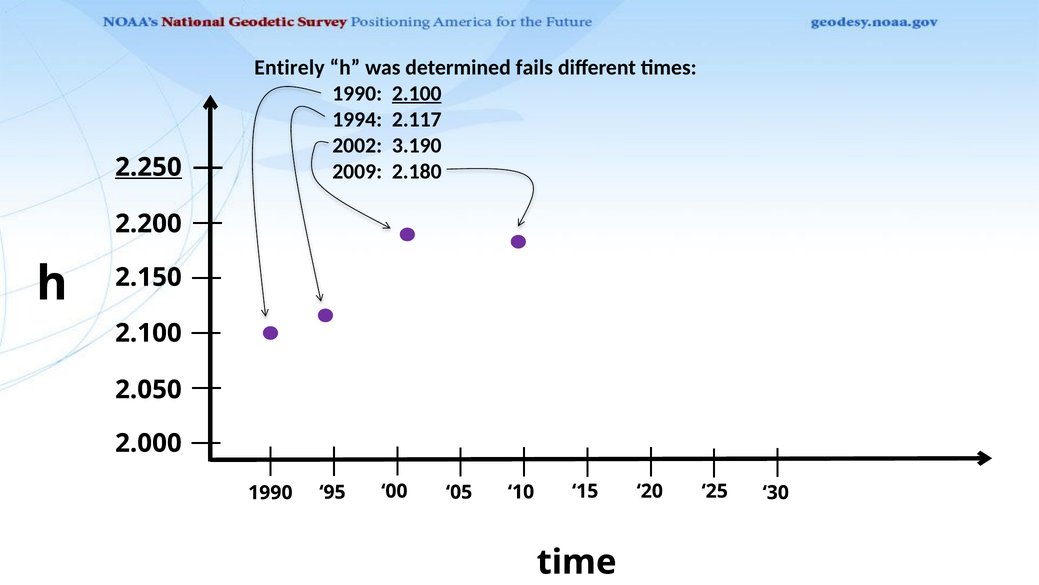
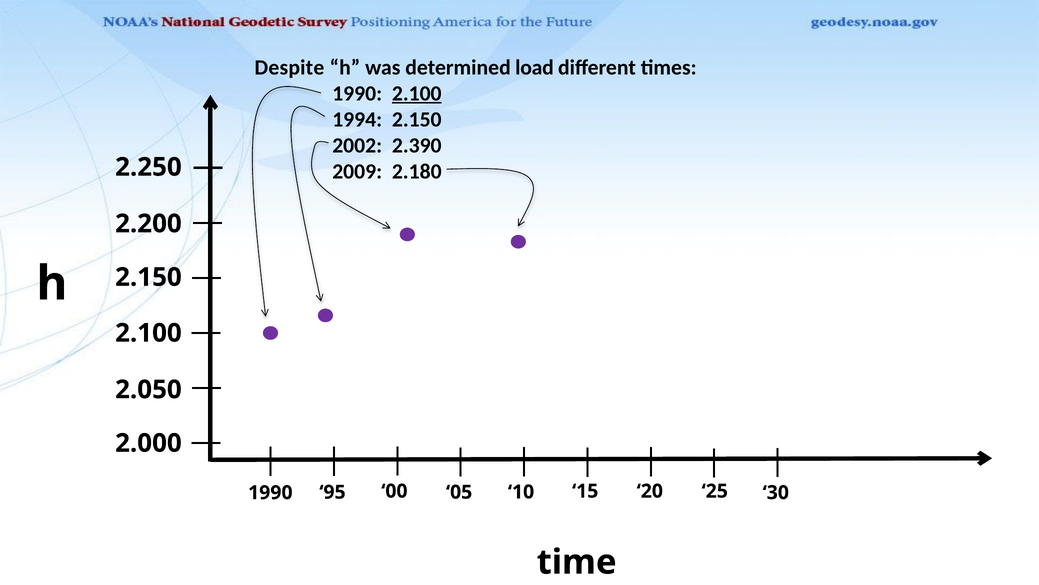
Entirely: Entirely -> Despite
fails: fails -> load
1994 2.117: 2.117 -> 2.150
3.190: 3.190 -> 2.390
2.250 underline: present -> none
